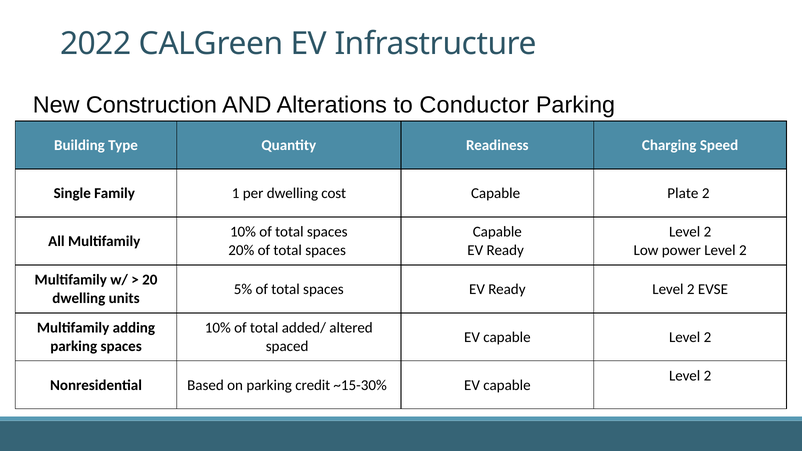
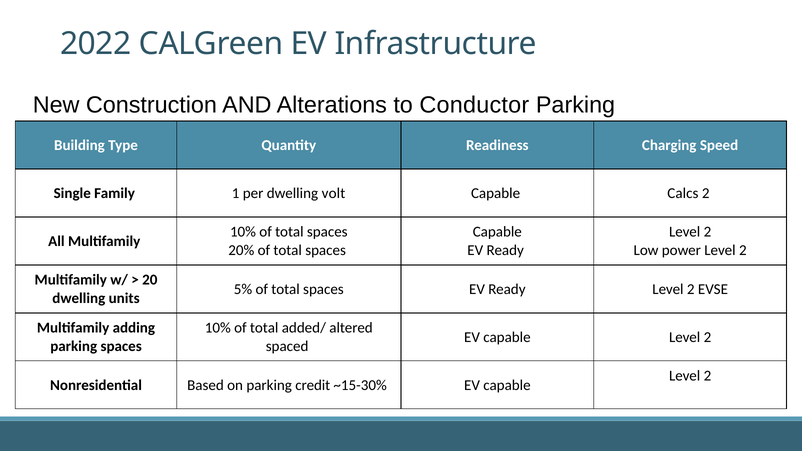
cost: cost -> volt
Plate: Plate -> Calcs
